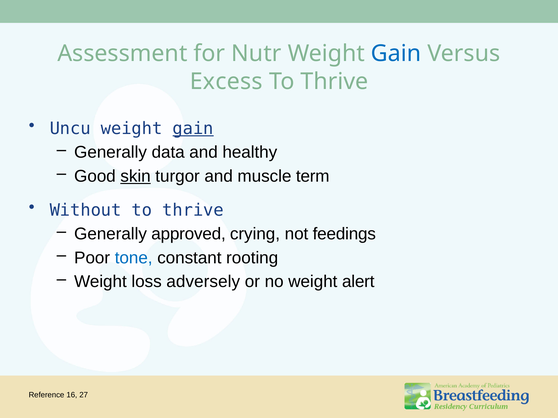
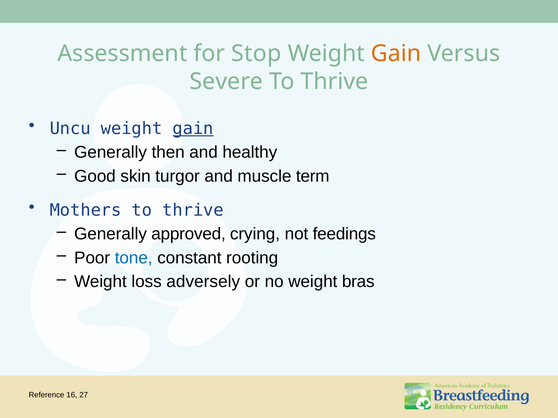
Nutr: Nutr -> Stop
Gain at (396, 54) colour: blue -> orange
Excess: Excess -> Severe
data: data -> then
skin underline: present -> none
Without: Without -> Mothers
alert: alert -> bras
